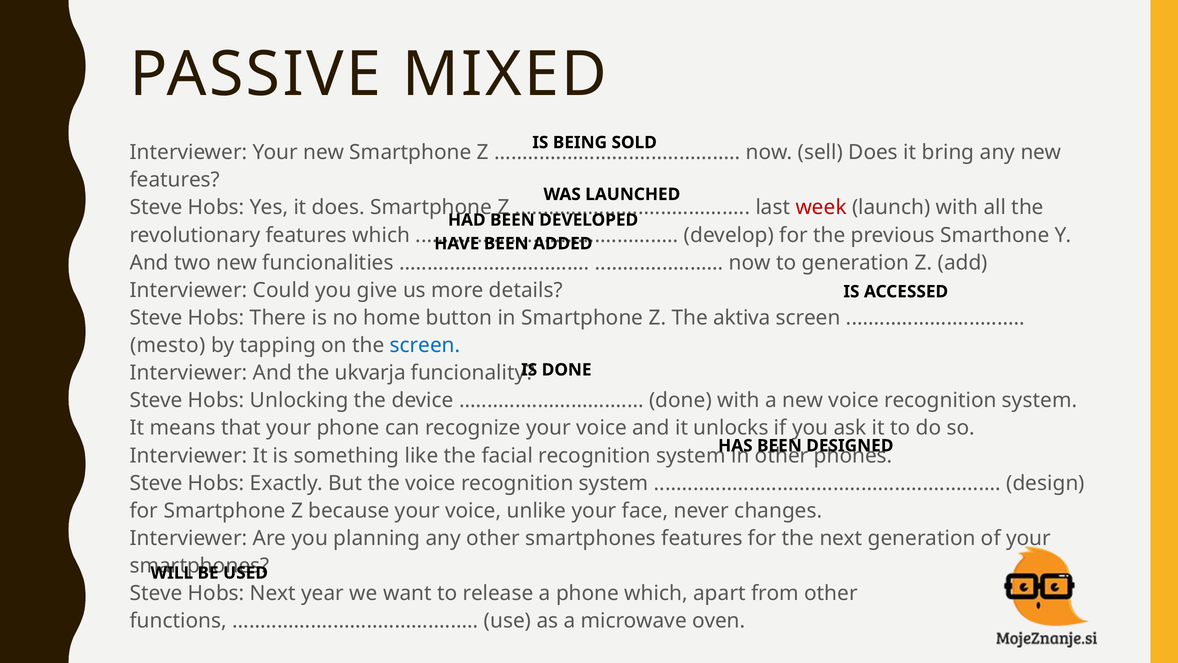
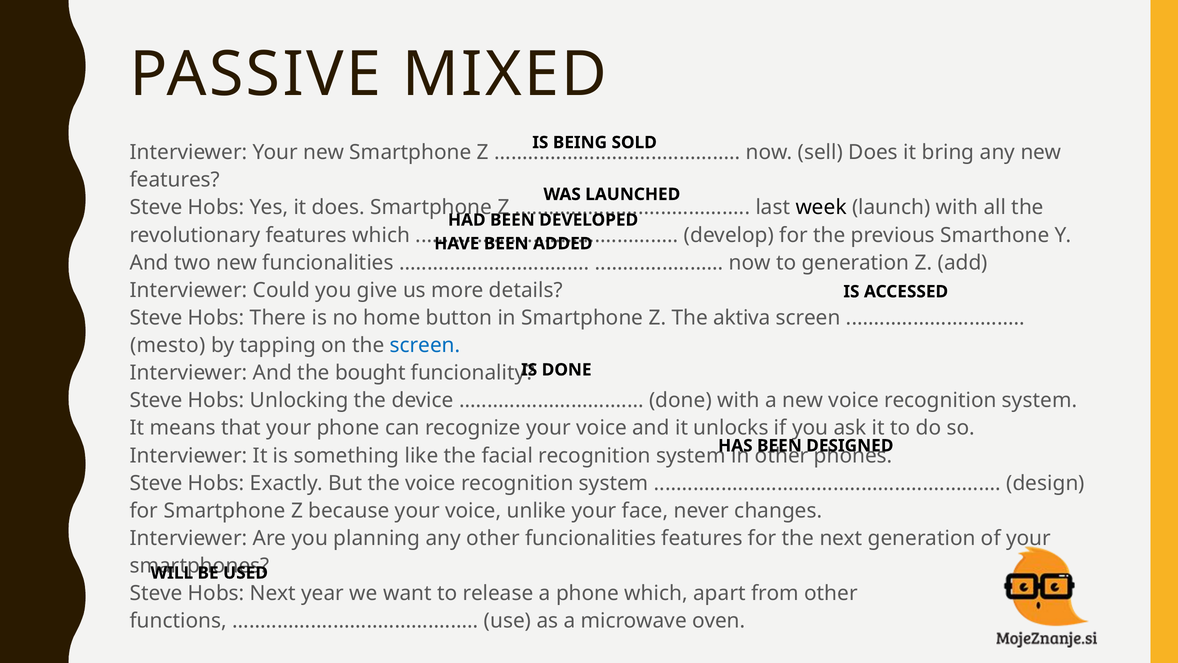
week colour: red -> black
ukvarja: ukvarja -> bought
other smartphones: smartphones -> funcionalities
